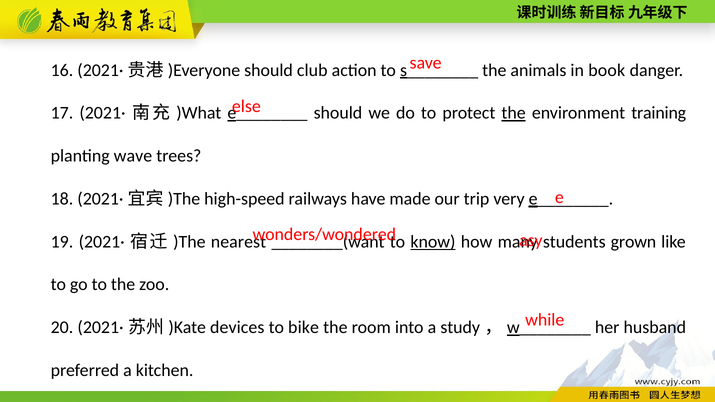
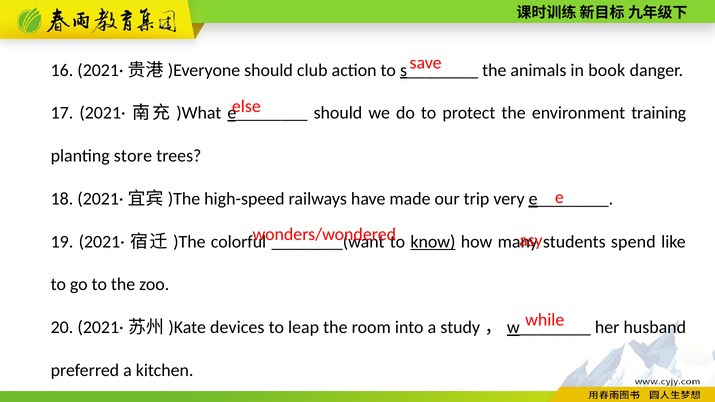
the at (514, 113) underline: present -> none
wave: wave -> store
nearest: nearest -> colorful
grown: grown -> spend
bike: bike -> leap
